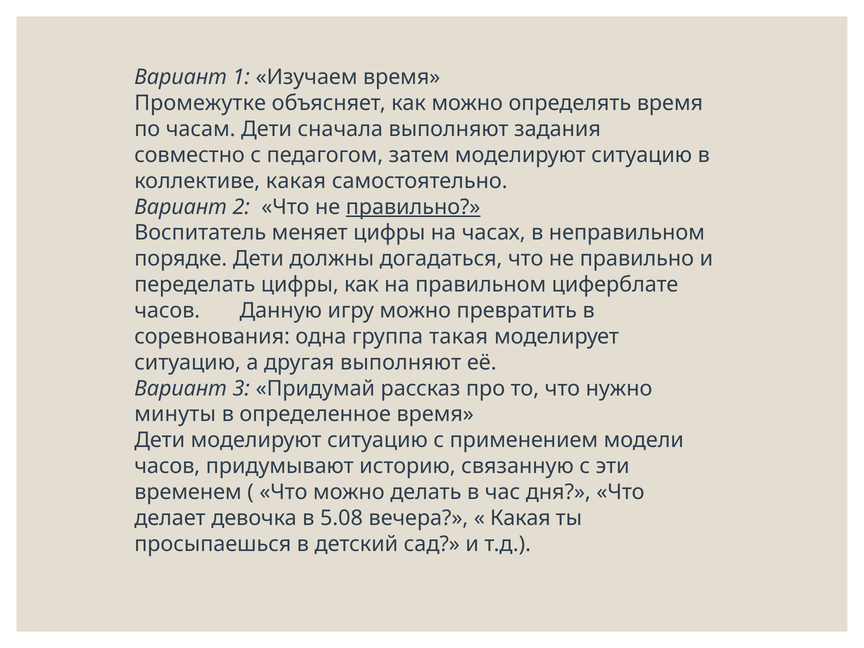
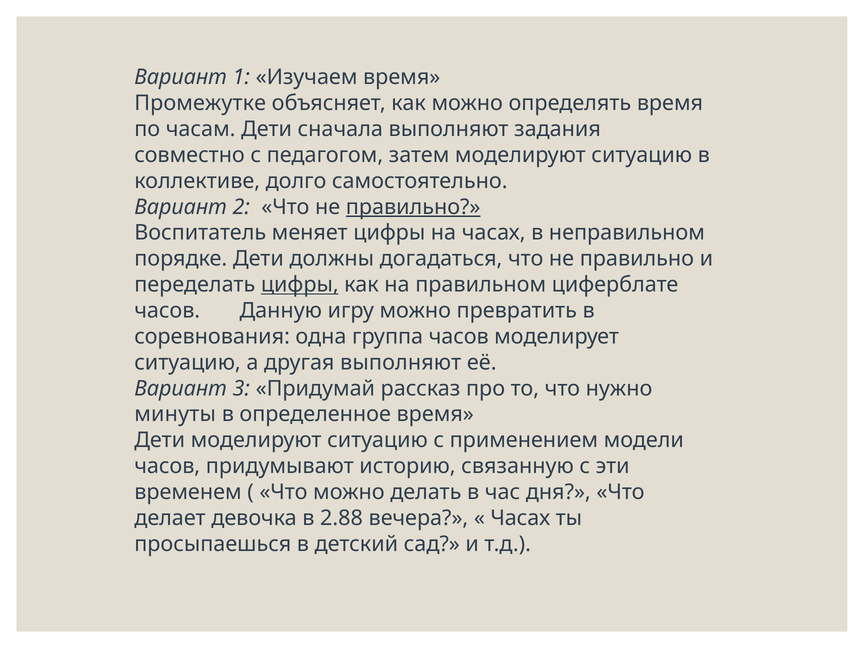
коллективе какая: какая -> долго
цифры at (300, 285) underline: none -> present
группа такая: такая -> часов
5.08: 5.08 -> 2.88
Какая at (520, 518): Какая -> Часах
